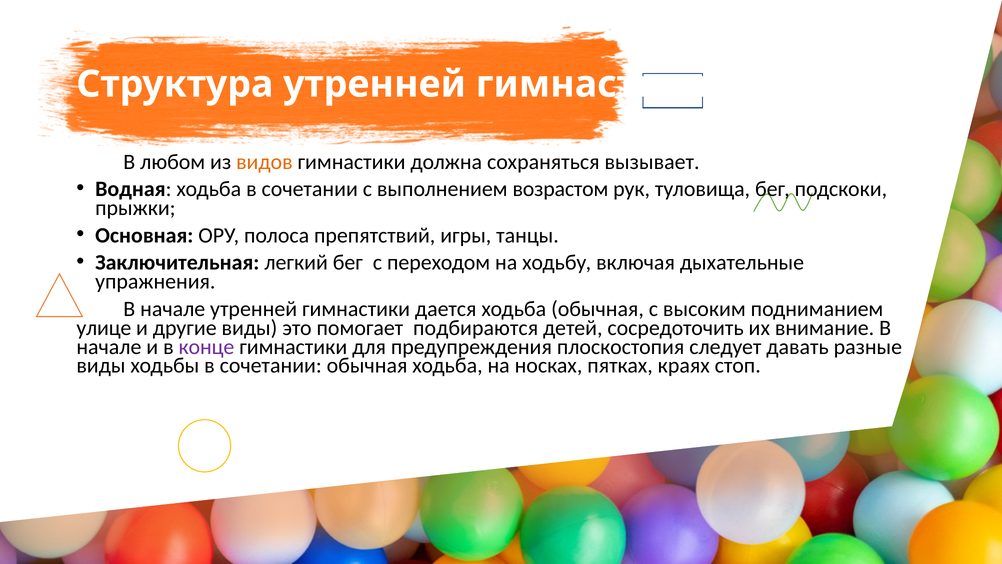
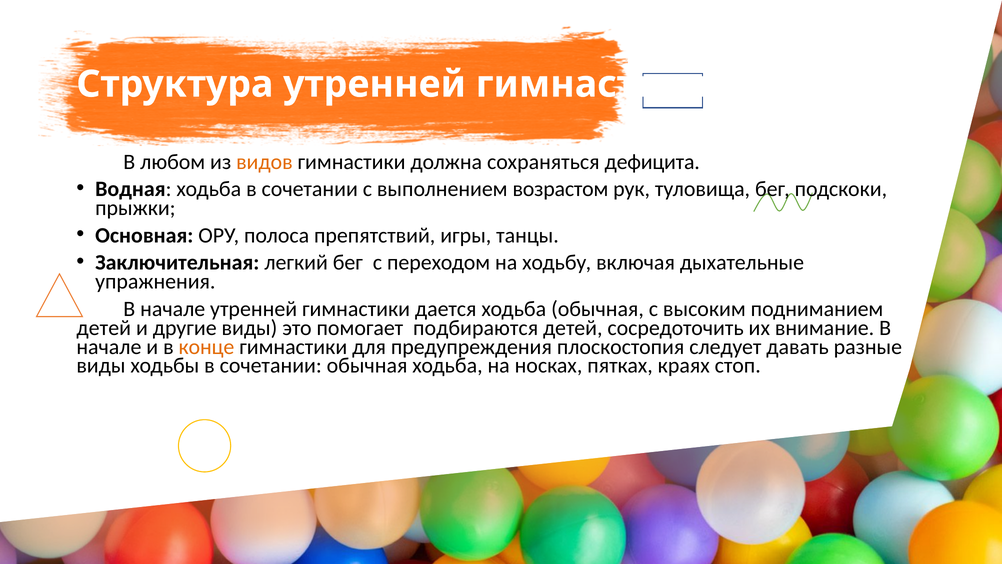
вызывает: вызывает -> дефицита
улице at (104, 328): улице -> детей
конце colour: purple -> orange
